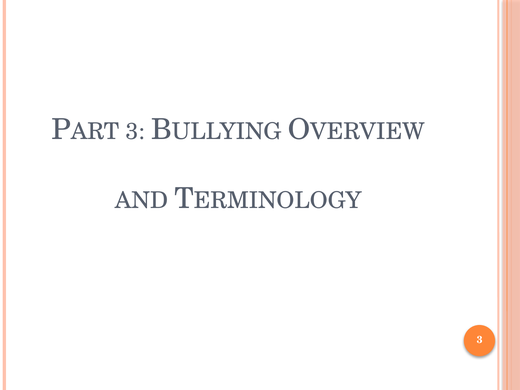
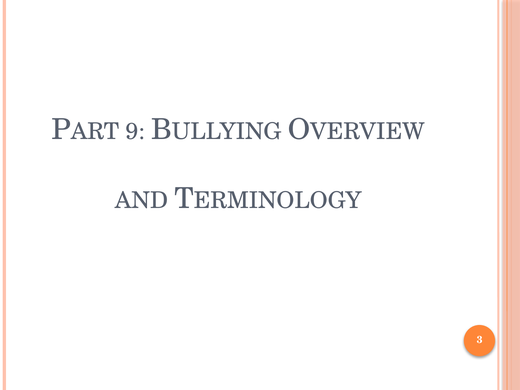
3 at (135, 131): 3 -> 9
